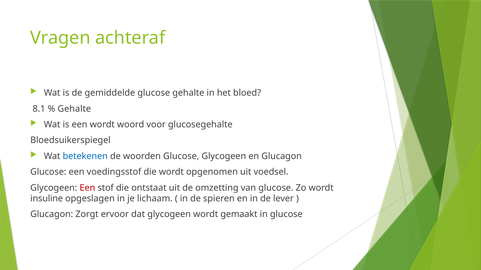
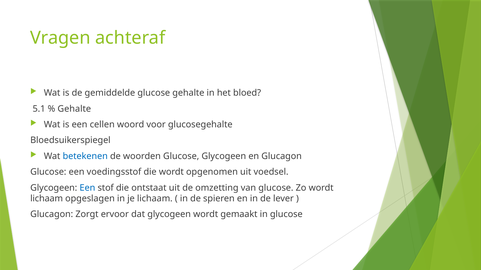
8.1: 8.1 -> 5.1
een wordt: wordt -> cellen
Een at (87, 188) colour: red -> blue
insuline at (47, 199): insuline -> lichaam
